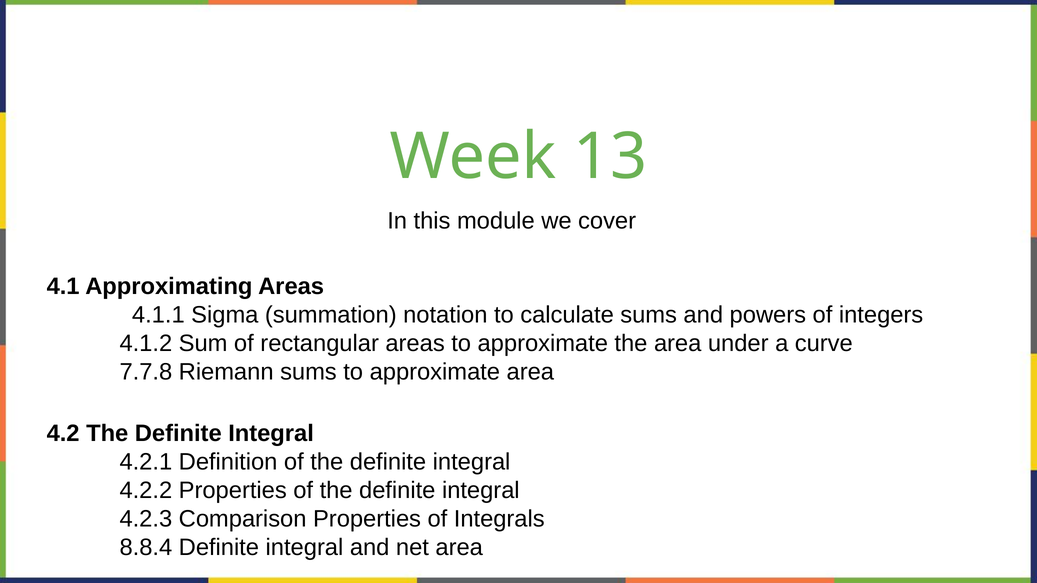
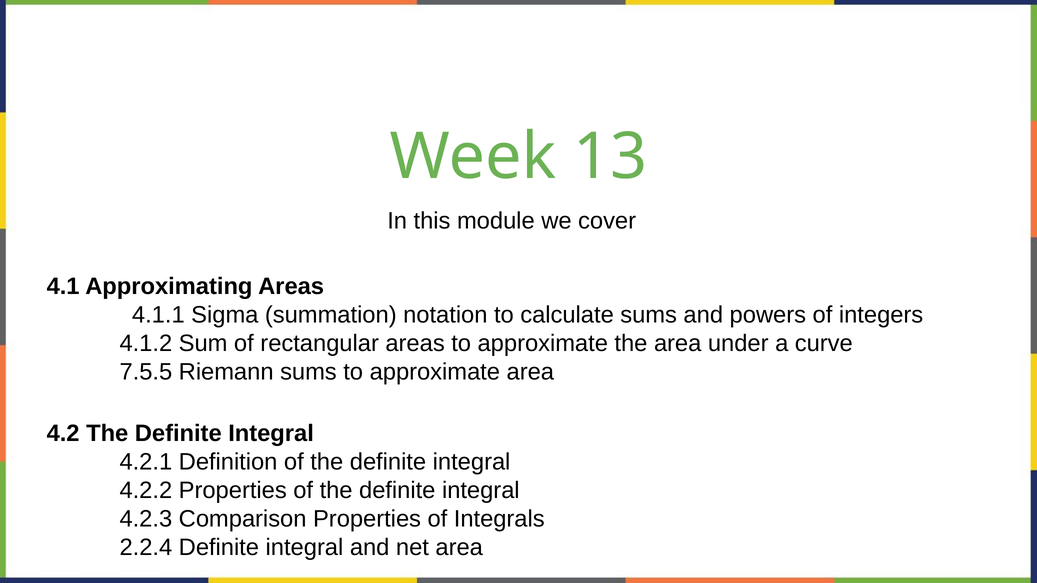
7.7.8: 7.7.8 -> 7.5.5
8.8.4: 8.8.4 -> 2.2.4
